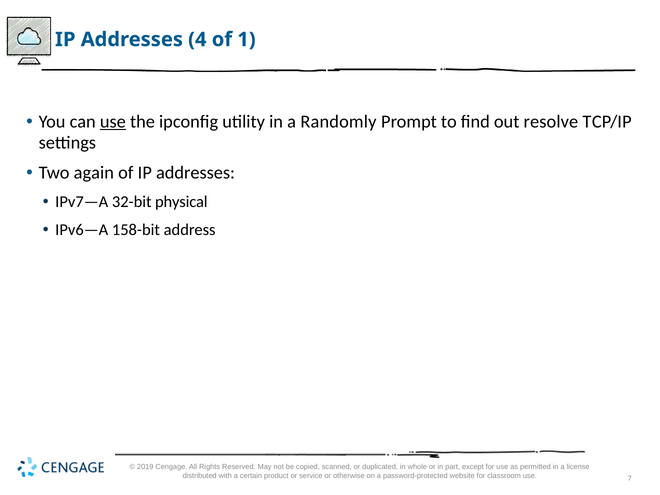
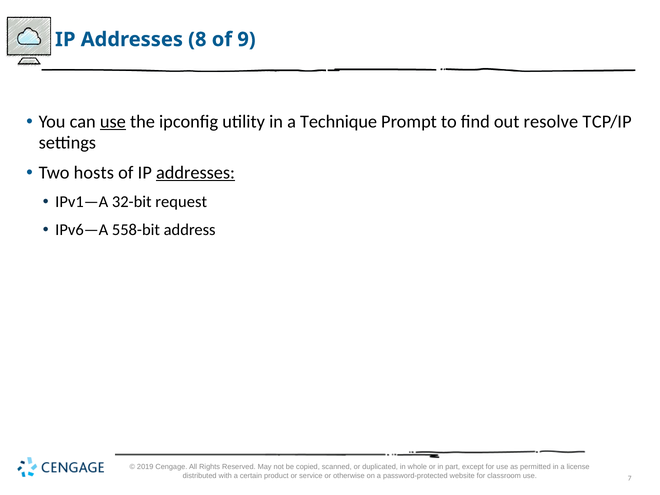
4: 4 -> 8
1: 1 -> 9
Randomly: Randomly -> Technique
again: again -> hosts
addresses at (196, 173) underline: none -> present
7—A: 7—A -> 1—A
physical: physical -> request
158-bit: 158-bit -> 558-bit
